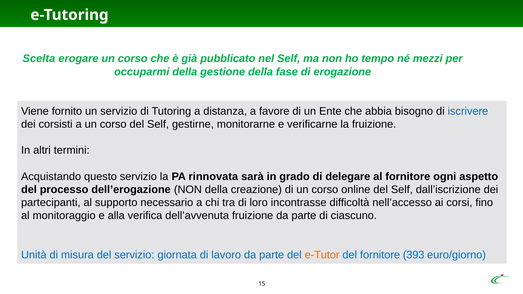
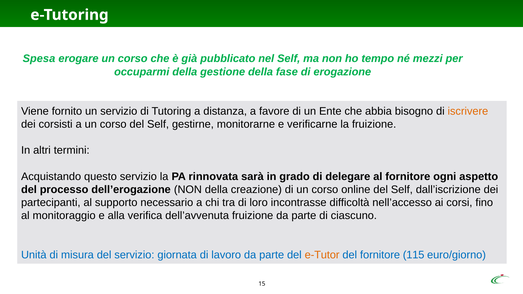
Scelta: Scelta -> Spesa
iscrivere colour: blue -> orange
393: 393 -> 115
